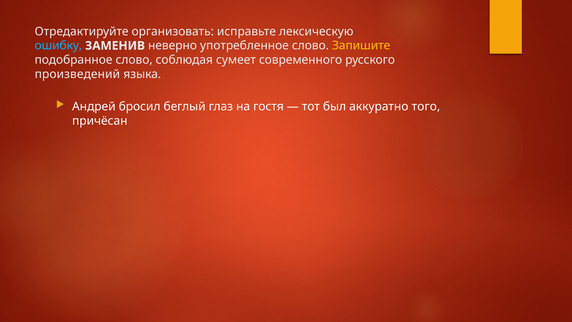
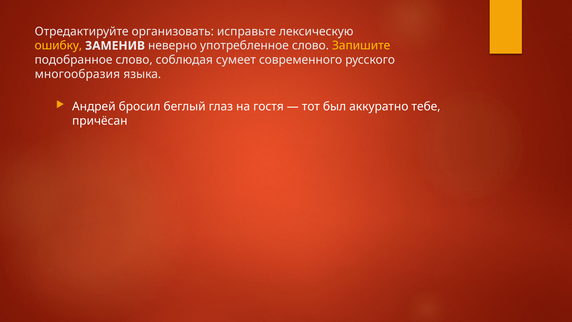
ошибку colour: light blue -> yellow
произведений: произведений -> многообразия
того: того -> тебе
